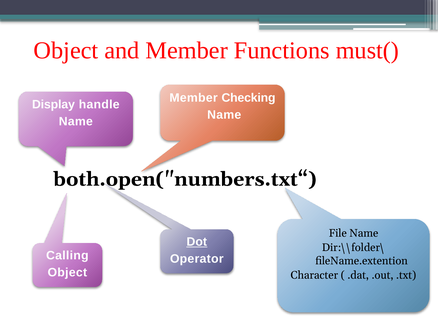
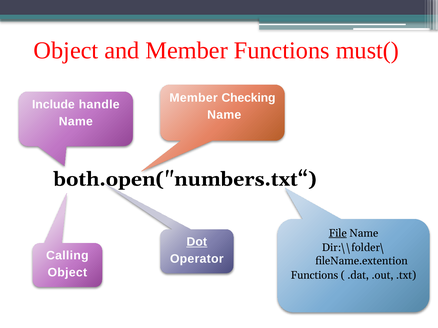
Display: Display -> Include
File underline: none -> present
Character at (314, 276): Character -> Functions
